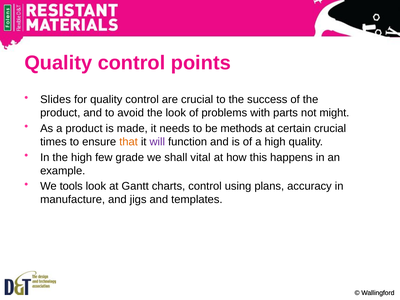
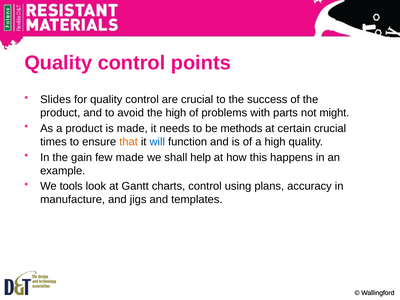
the look: look -> high
will colour: purple -> blue
the high: high -> gain
few grade: grade -> made
vital: vital -> help
